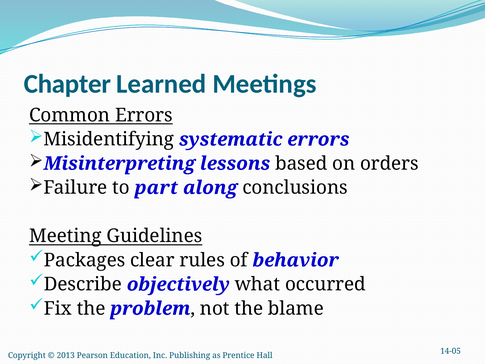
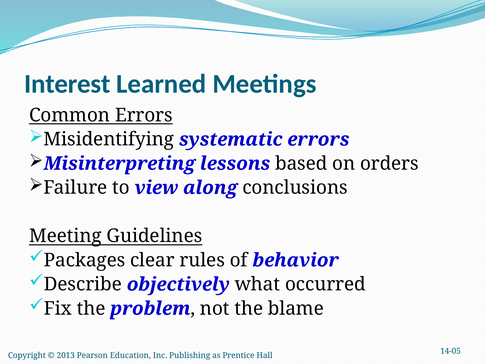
Chapter: Chapter -> Interest
part: part -> view
